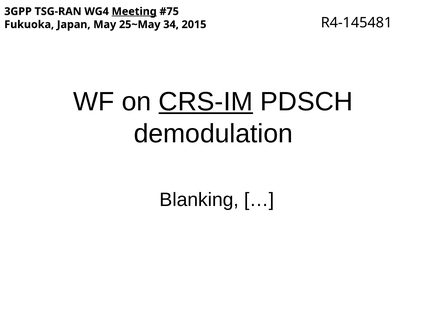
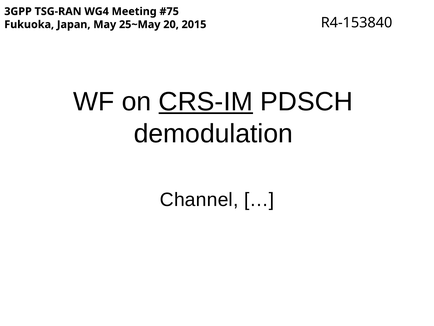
Meeting underline: present -> none
R4-145481: R4-145481 -> R4-153840
34: 34 -> 20
Blanking: Blanking -> Channel
